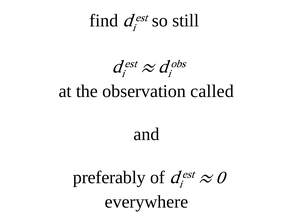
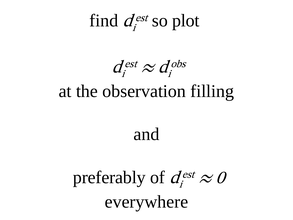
still: still -> plot
called: called -> filling
